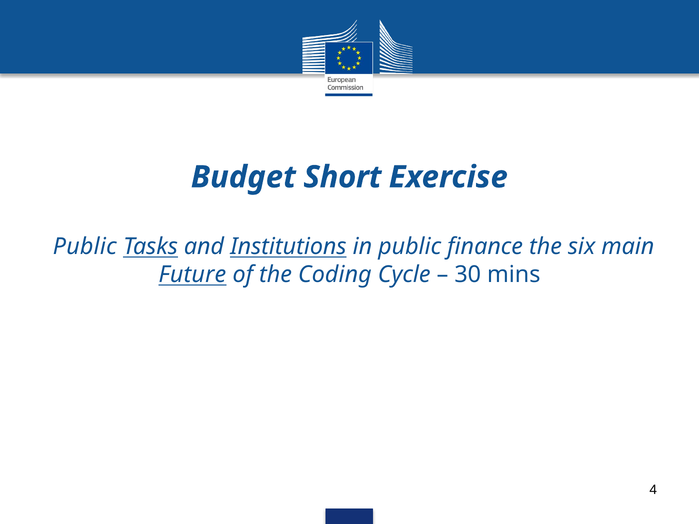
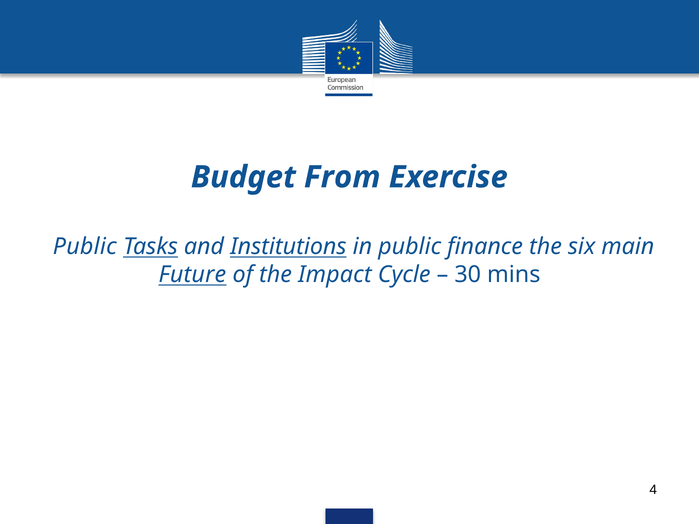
Short: Short -> From
Coding: Coding -> Impact
